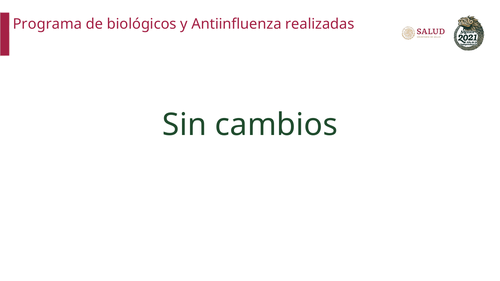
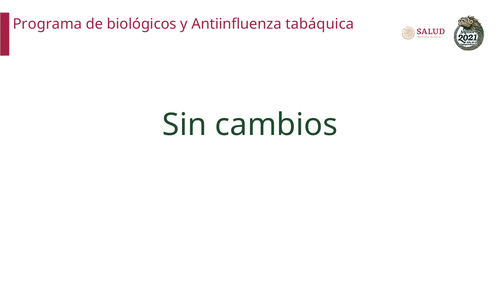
realizadas: realizadas -> tabáquica
